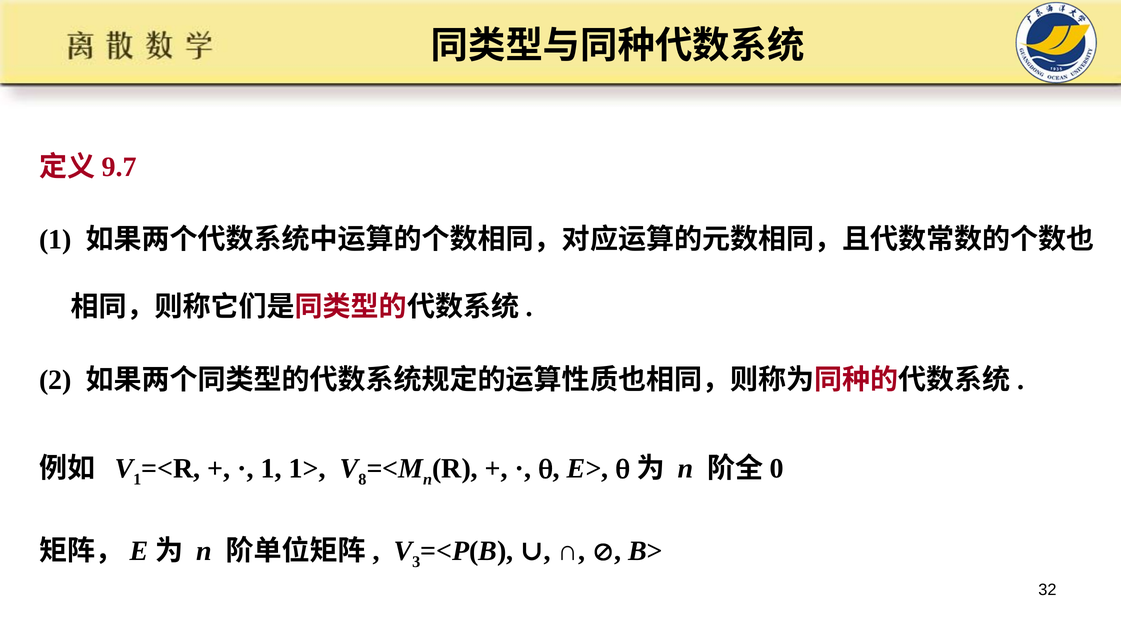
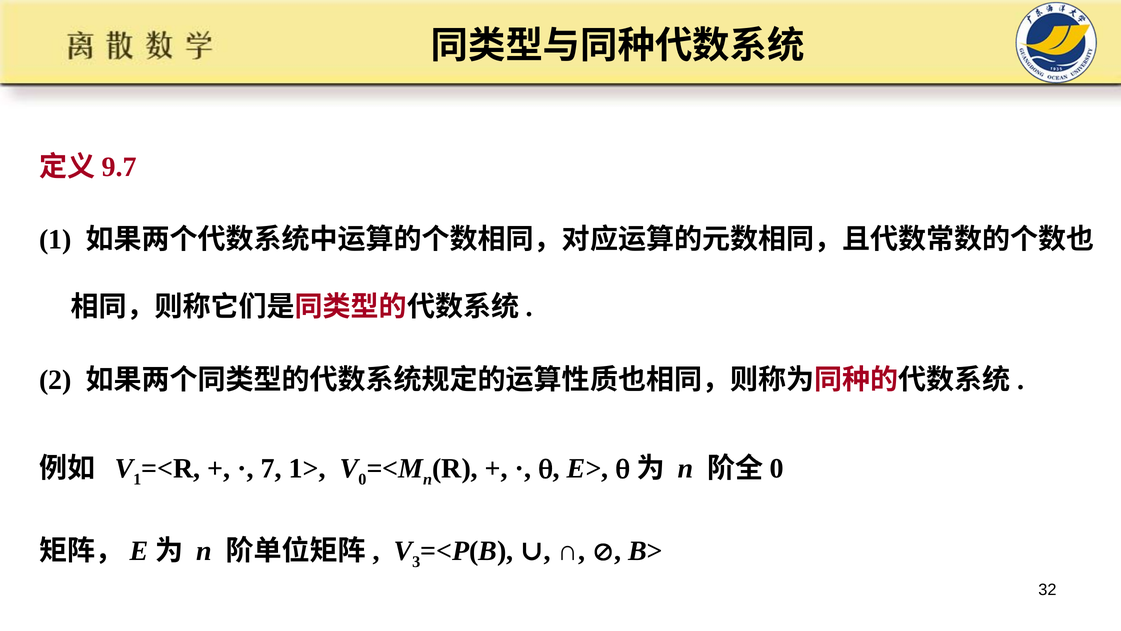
1 at (271, 468): 1 -> 7
8: 8 -> 0
